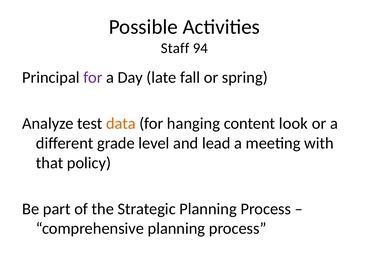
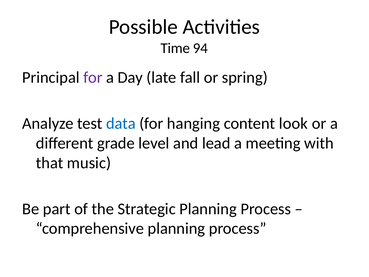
Staff: Staff -> Time
data colour: orange -> blue
policy: policy -> music
